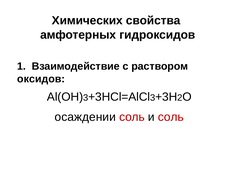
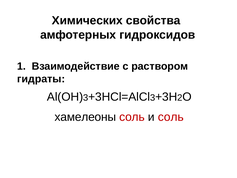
оксидов: оксидов -> гидраты
осаждении: осаждении -> хамелеоны
